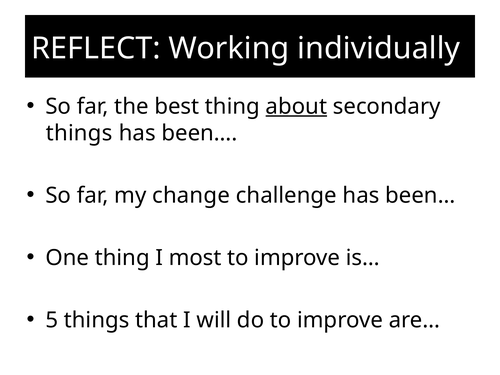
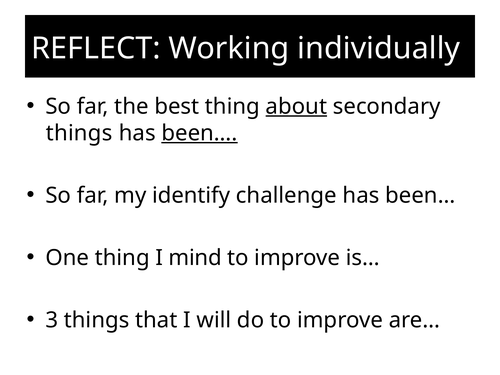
been… at (200, 133) underline: none -> present
change: change -> identify
most: most -> mind
5: 5 -> 3
